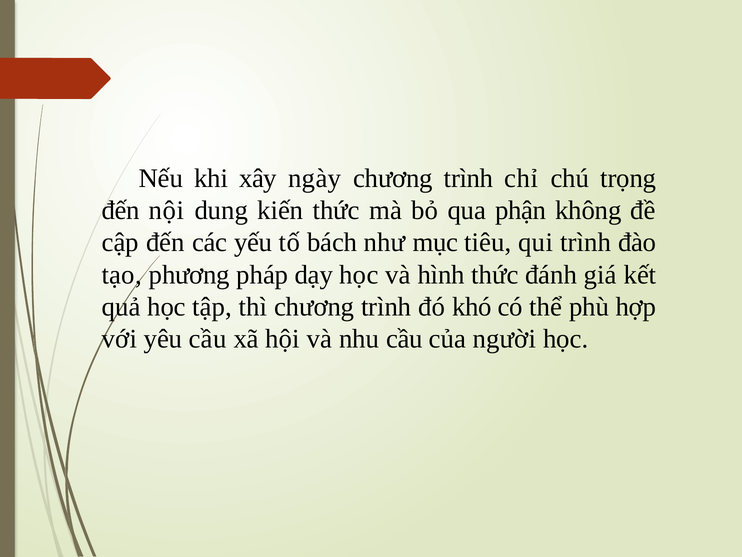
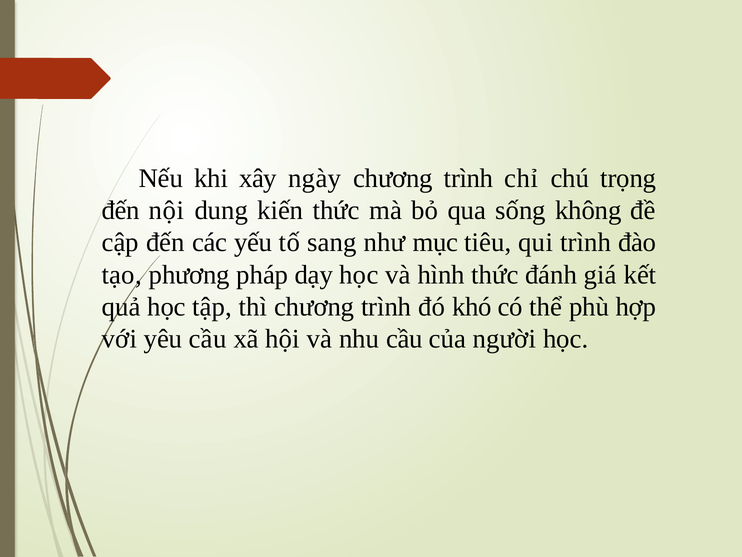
phận: phận -> sống
bách: bách -> sang
